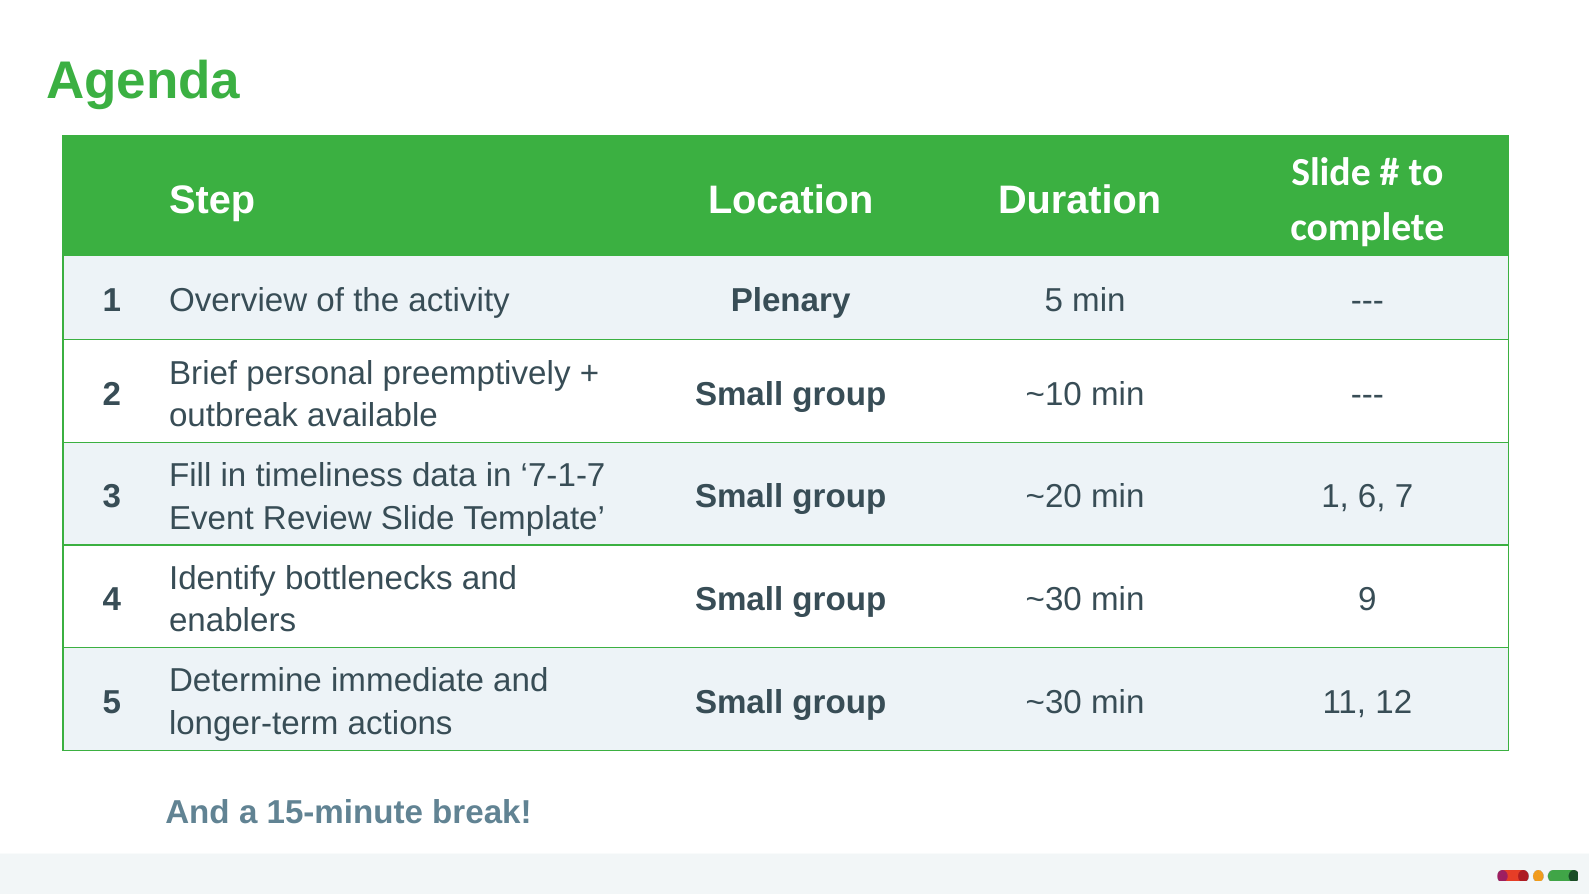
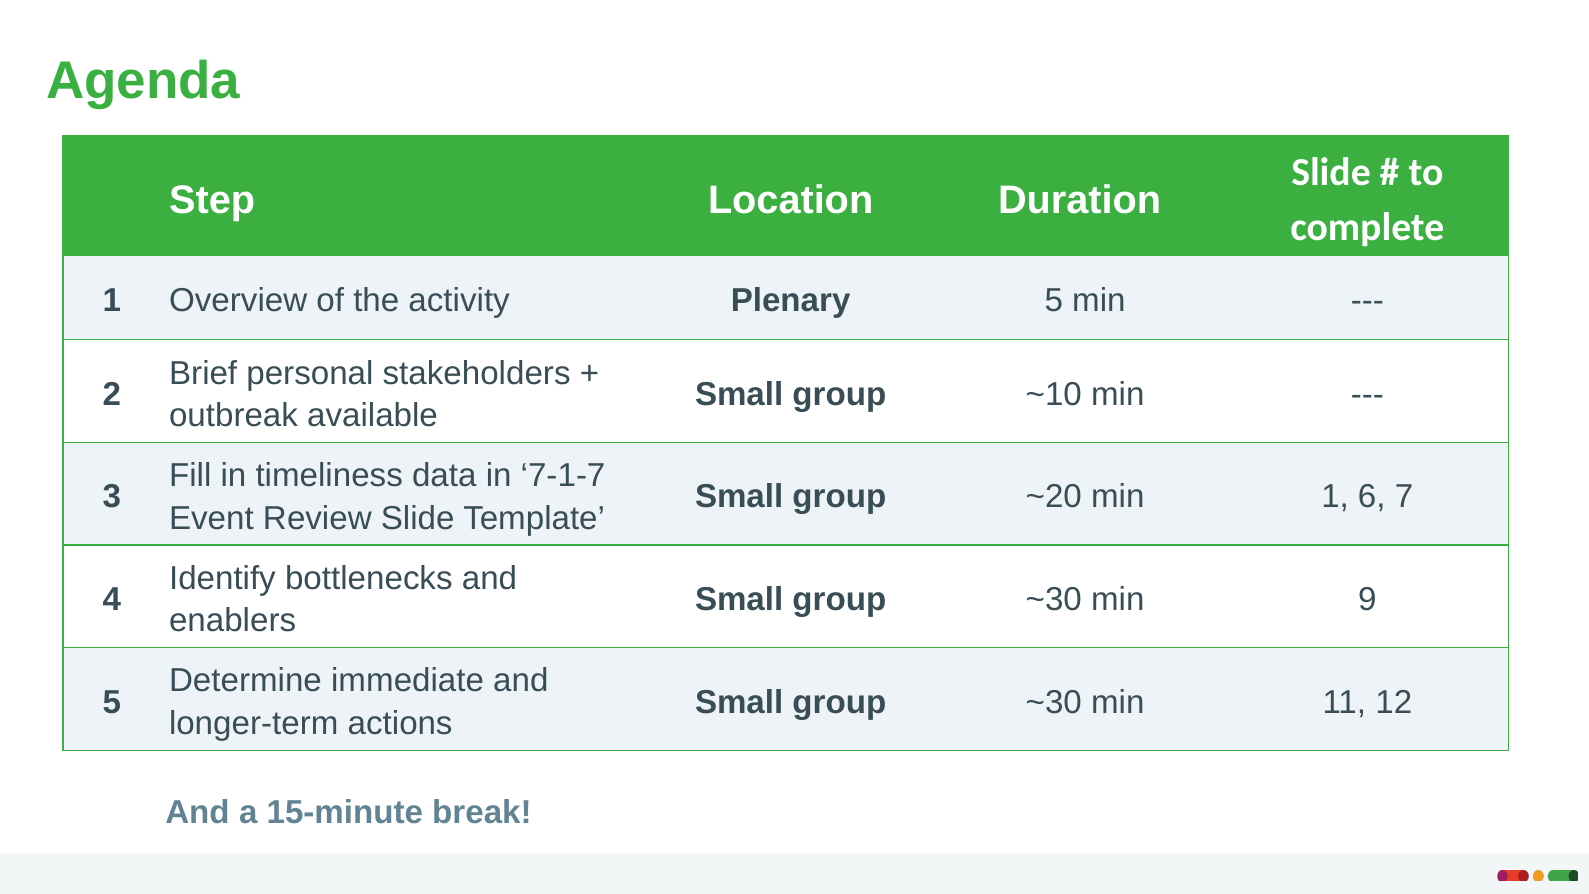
preemptively: preemptively -> stakeholders
